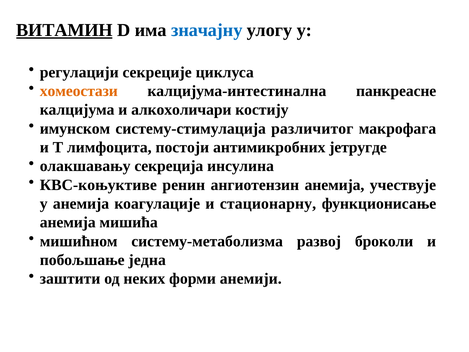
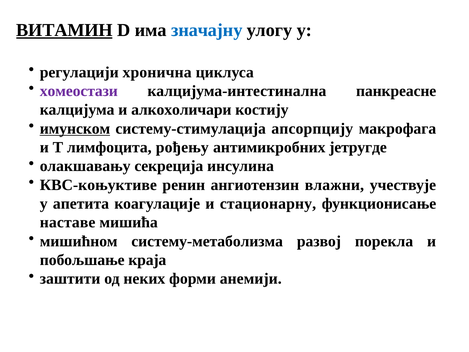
секреције: секреције -> хронична
хомеостази colour: orange -> purple
имунском underline: none -> present
различитог: различитог -> апсорпцију
постоји: постоји -> рођењу
ангиотензин анемија: анемија -> влажни
у анемија: анемија -> апетита
анемија at (68, 222): анемија -> наставе
броколи: броколи -> порекла
једна: једна -> краја
